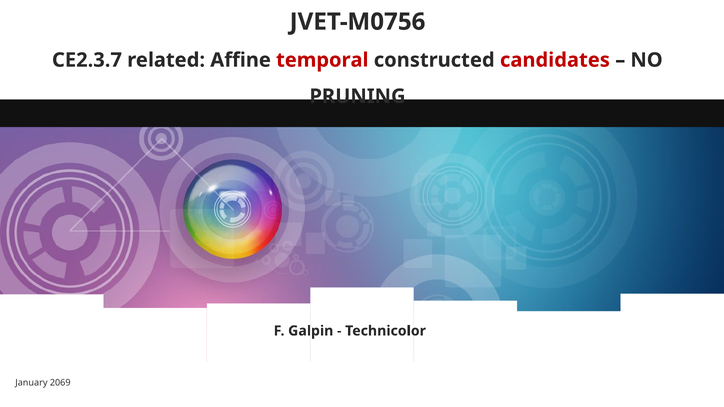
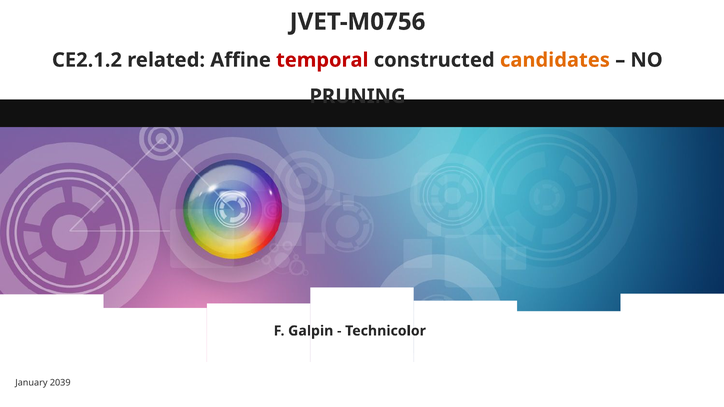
CE2.3.7: CE2.3.7 -> CE2.1.2
candidates colour: red -> orange
2069: 2069 -> 2039
